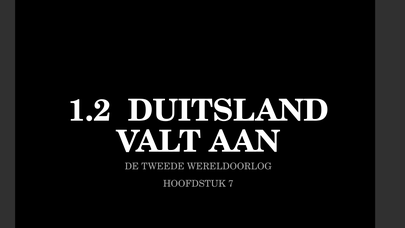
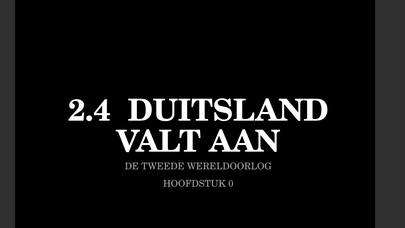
1.2: 1.2 -> 2.4
7: 7 -> 0
